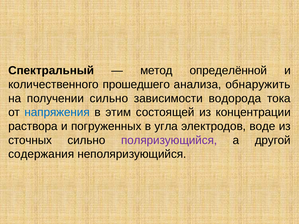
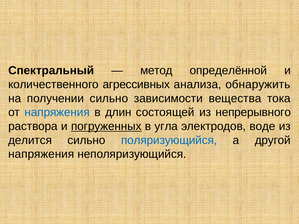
прошедшего: прошедшего -> агрессивных
водорода: водорода -> вещества
этим: этим -> длин
концентрации: концентрации -> непрерывного
погруженных underline: none -> present
сточных: сточных -> делится
поляризующийся colour: purple -> blue
содержания at (41, 154): содержания -> напряжения
